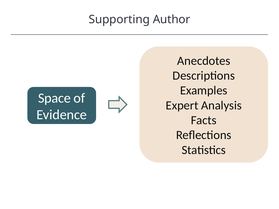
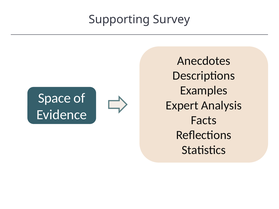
Author: Author -> Survey
